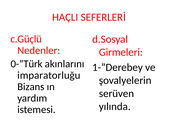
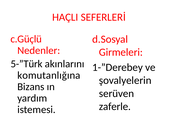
0-”Türk: 0-”Türk -> 5-”Türk
imparatorluğu: imparatorluğu -> komutanlığına
yılında: yılında -> zaferle
